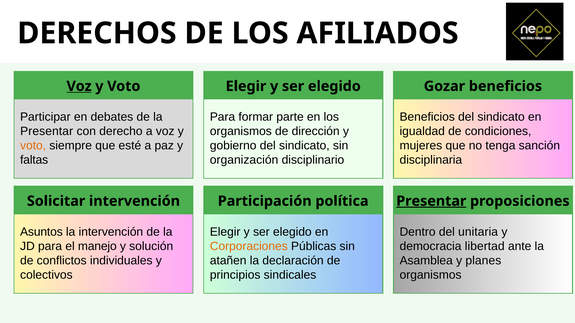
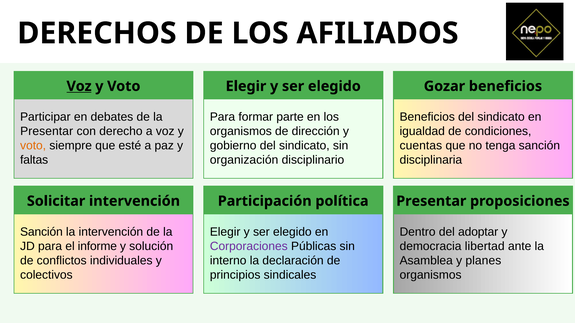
mujeres: mujeres -> cuentas
Presentar at (431, 201) underline: present -> none
Asuntos at (41, 232): Asuntos -> Sanción
unitaria: unitaria -> adoptar
manejo: manejo -> informe
Corporaciones colour: orange -> purple
atañen: atañen -> interno
